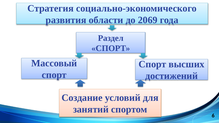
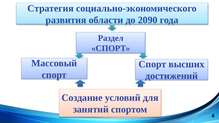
2069: 2069 -> 2090
